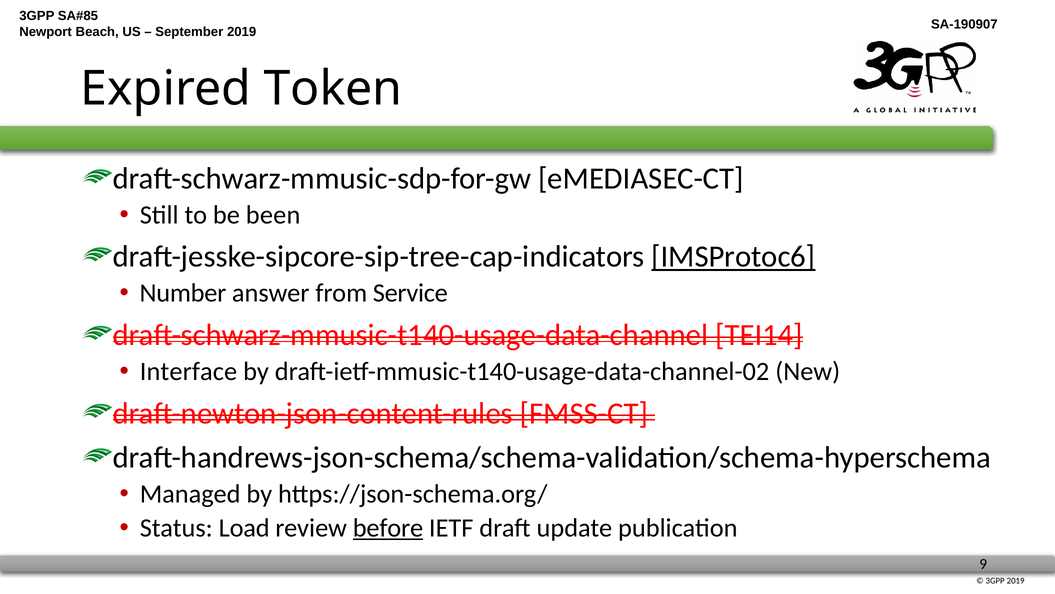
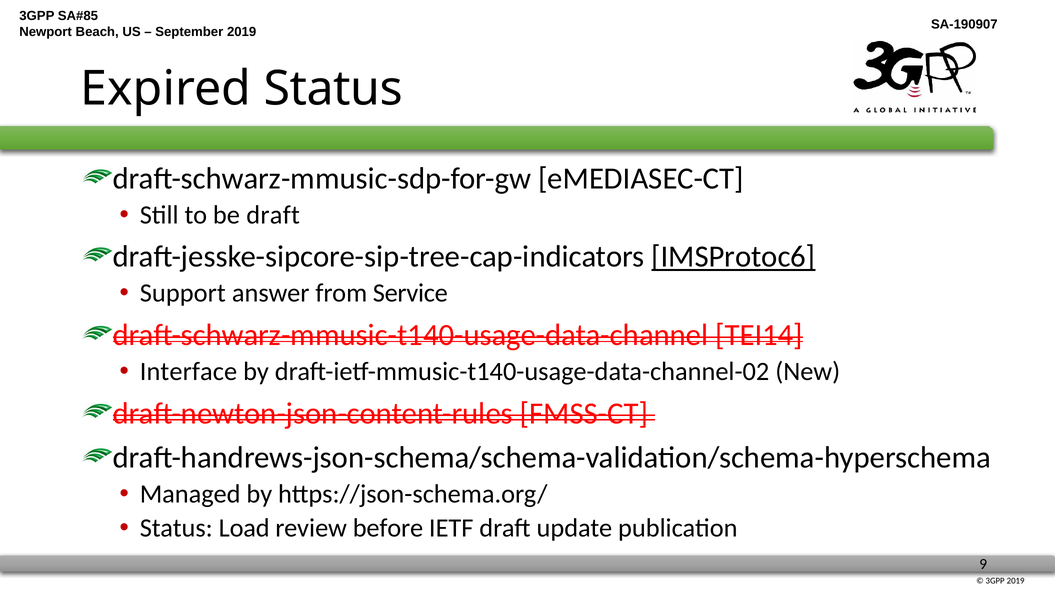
Expired Token: Token -> Status
be been: been -> draft
Number: Number -> Support
before underline: present -> none
